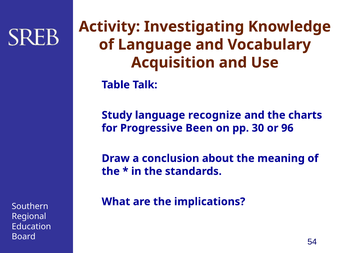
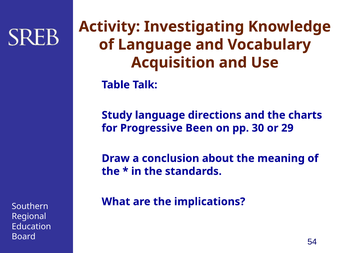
recognize: recognize -> directions
96: 96 -> 29
